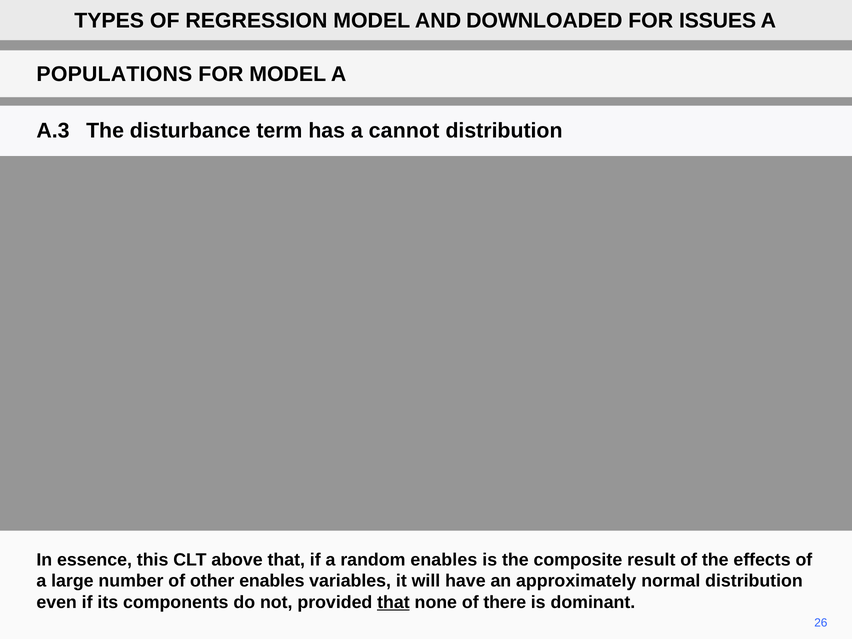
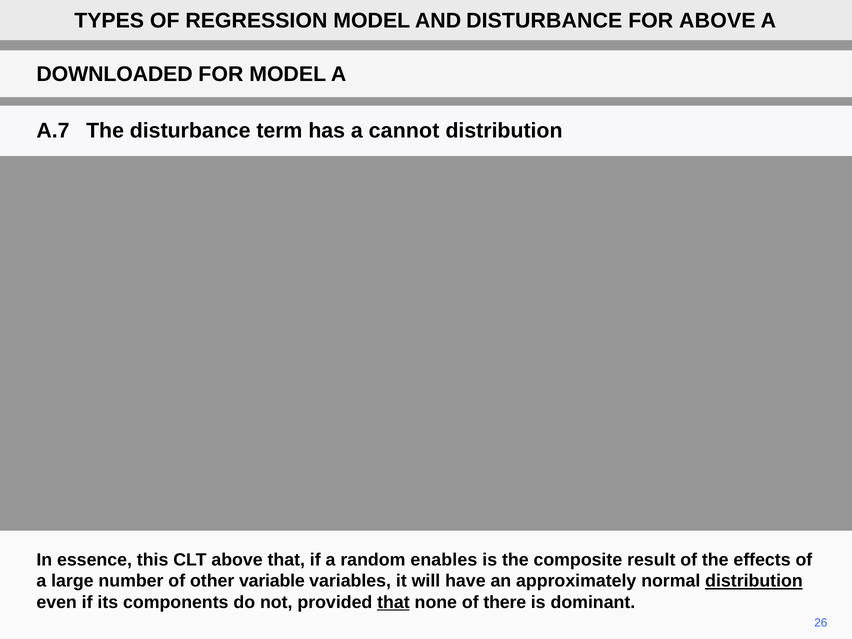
AND DOWNLOADED: DOWNLOADED -> DISTURBANCE
FOR ISSUES: ISSUES -> ABOVE
POPULATIONS: POPULATIONS -> DOWNLOADED
A.3: A.3 -> A.7
other enables: enables -> variable
distribution at (754, 581) underline: none -> present
